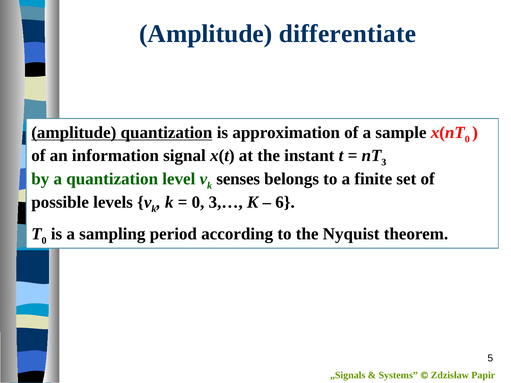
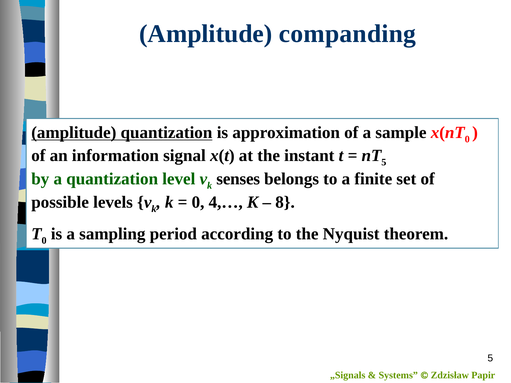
differentiate: differentiate -> companding
3 at (384, 162): 3 -> 5
3,…: 3,… -> 4,…
6: 6 -> 8
